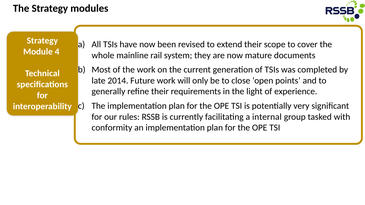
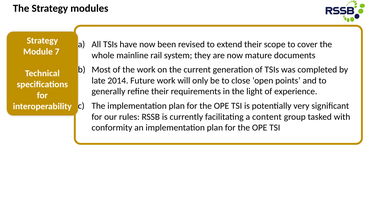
4: 4 -> 7
internal: internal -> content
